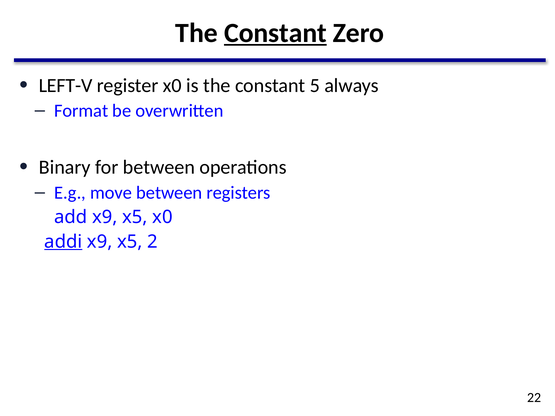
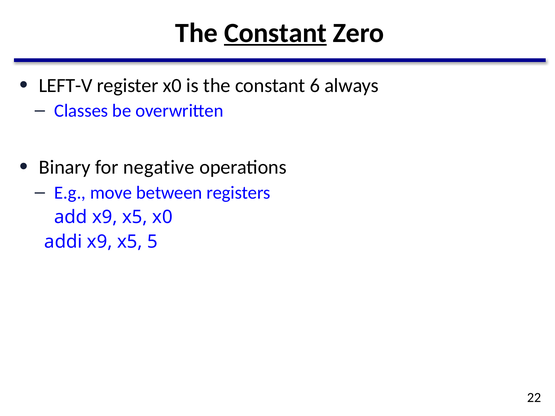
5: 5 -> 6
Format: Format -> Classes
for between: between -> negative
addi underline: present -> none
2: 2 -> 5
